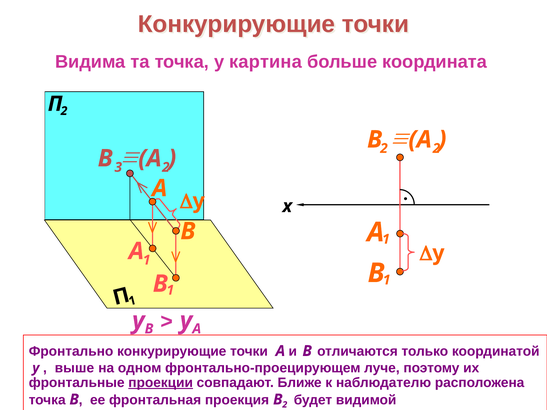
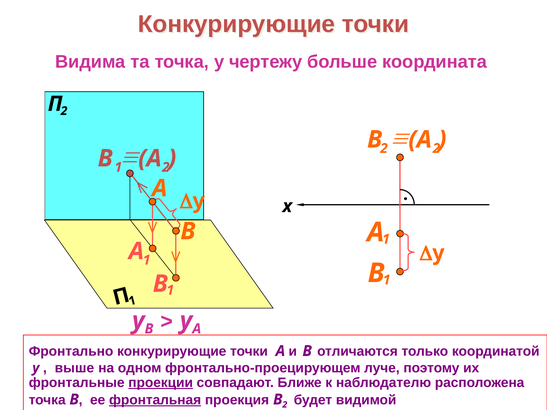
картина: картина -> чертежу
3 at (118, 167): 3 -> 1
фронтальная underline: none -> present
